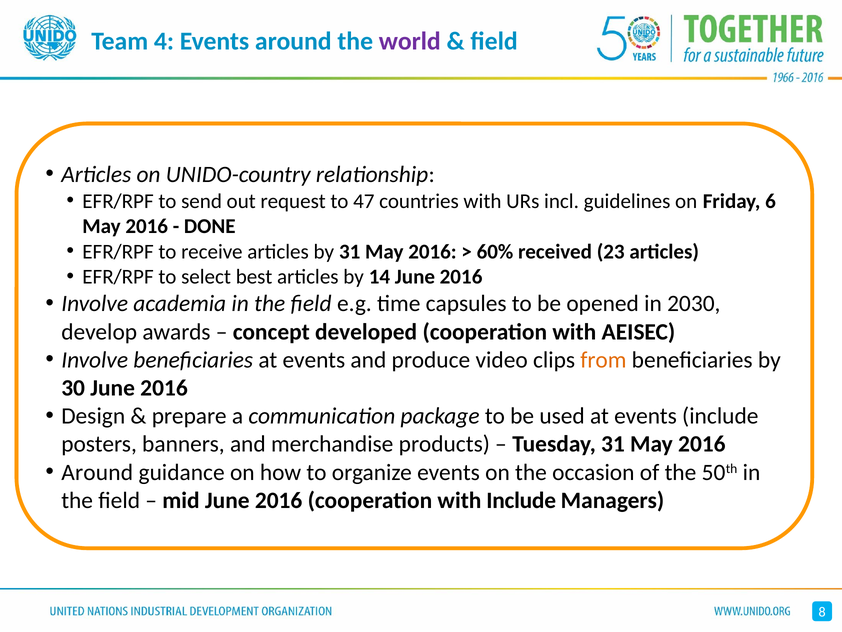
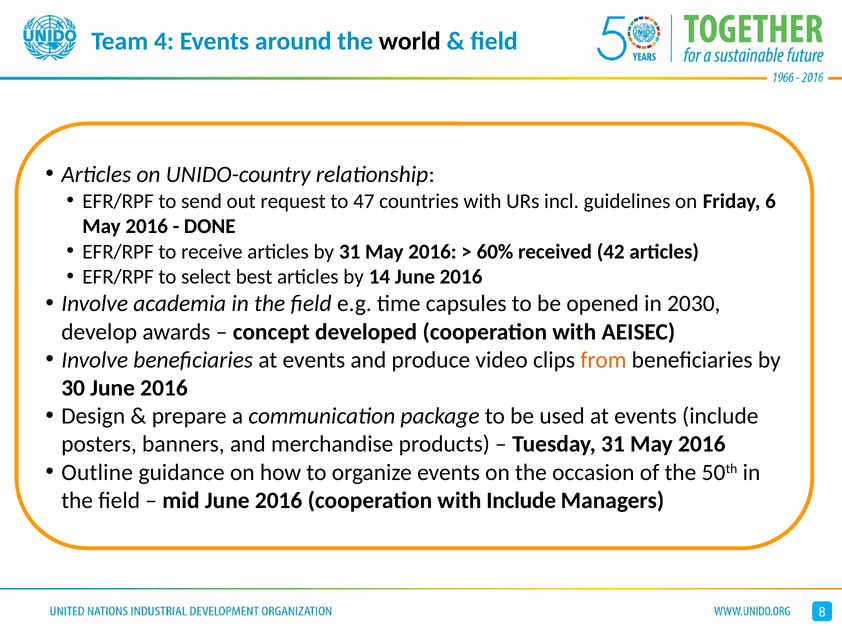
world colour: purple -> black
23: 23 -> 42
Around at (97, 472): Around -> Outline
